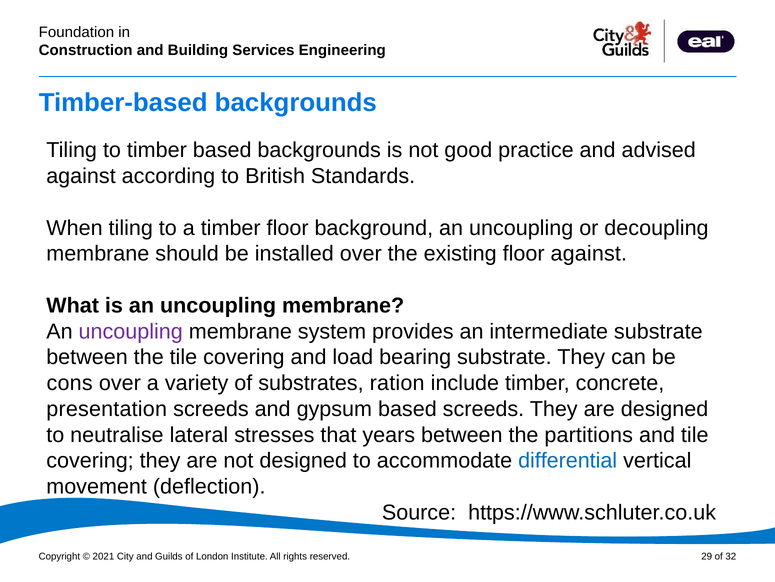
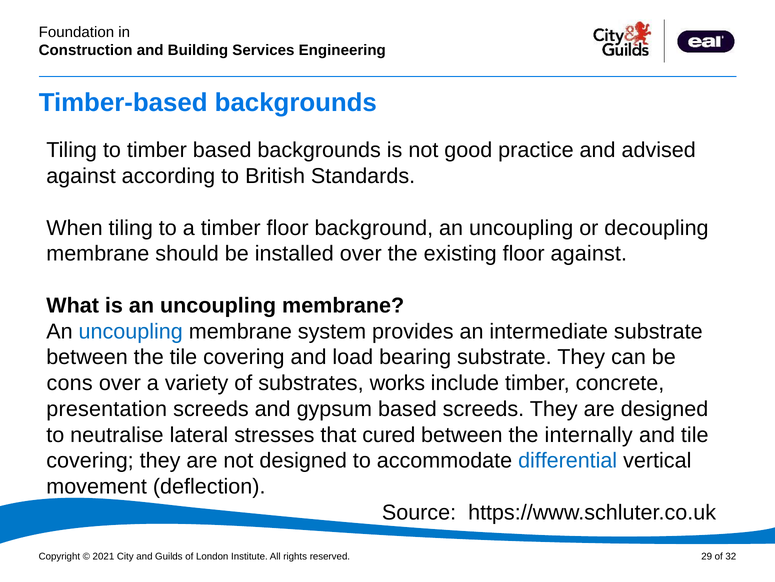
uncoupling at (131, 331) colour: purple -> blue
ration: ration -> works
years: years -> cured
partitions: partitions -> internally
